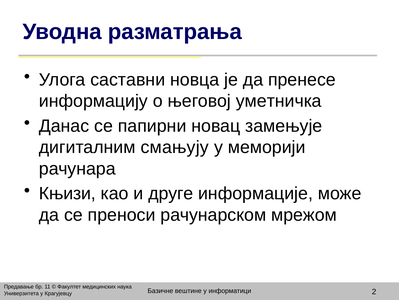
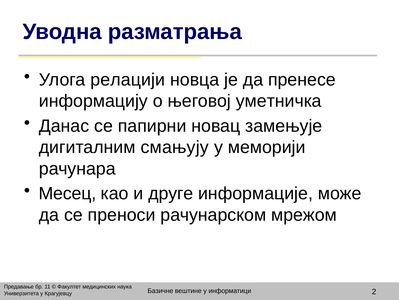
саставни: саставни -> релацији
Књизи: Књизи -> Месец
